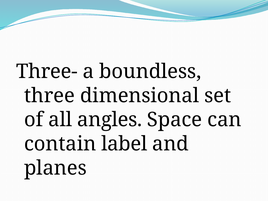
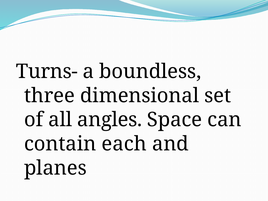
Three-: Three- -> Turns-
label: label -> each
